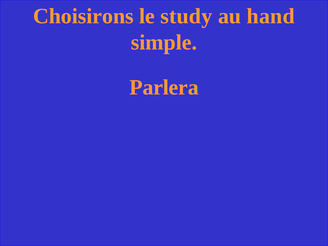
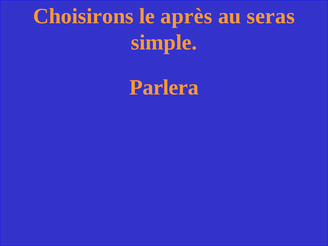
study: study -> après
hand: hand -> seras
